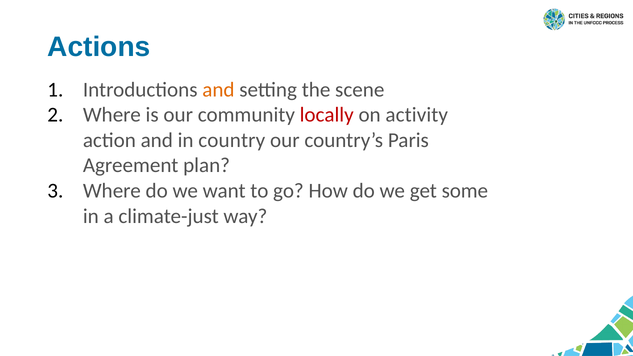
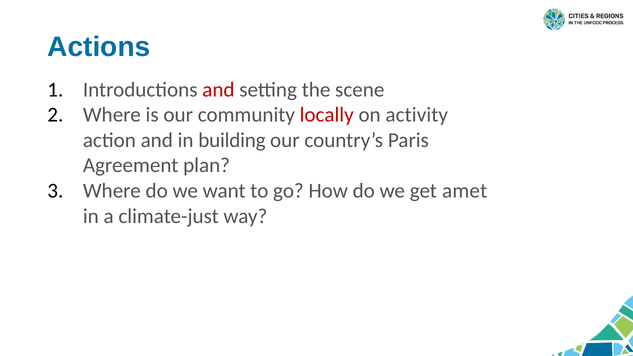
and at (218, 90) colour: orange -> red
country: country -> building
some: some -> amet
